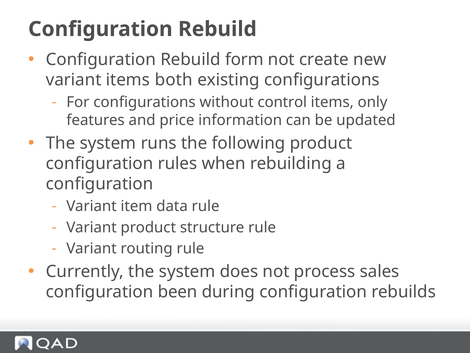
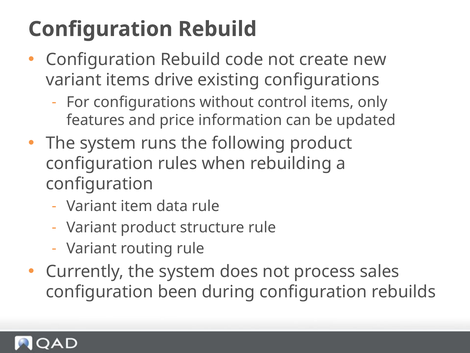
form: form -> code
both: both -> drive
